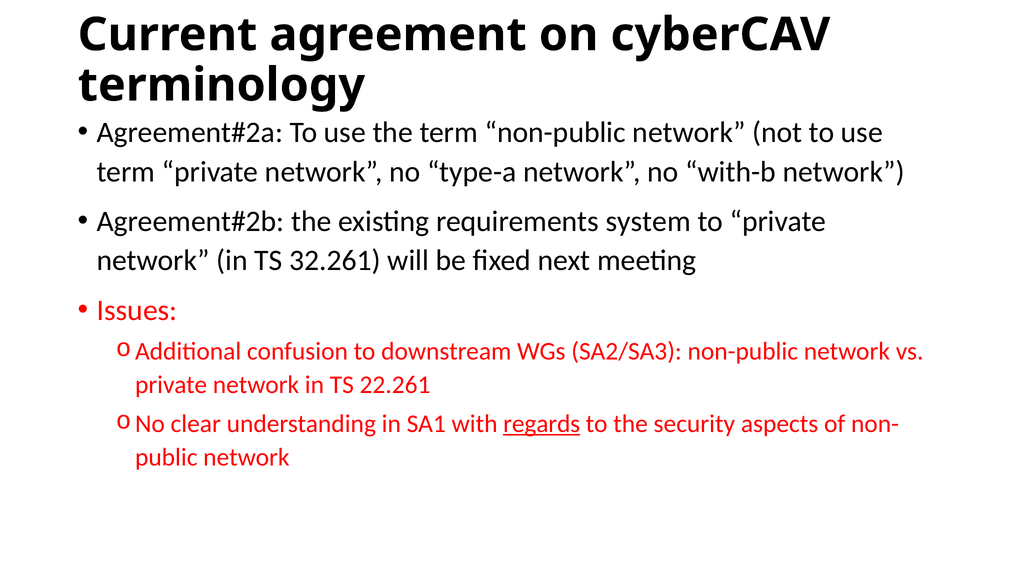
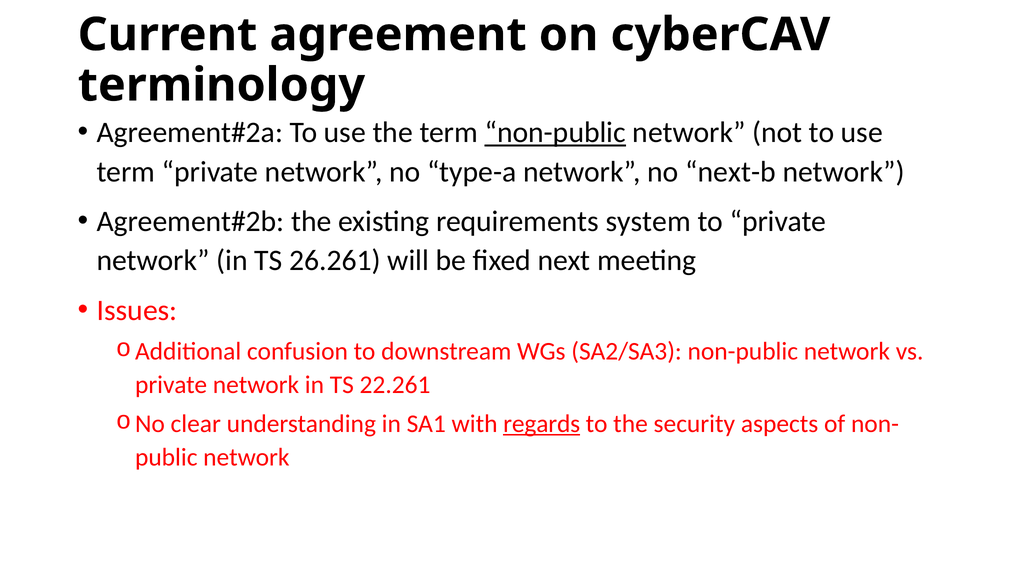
non-public at (555, 133) underline: none -> present
with-b: with-b -> next-b
32.261: 32.261 -> 26.261
